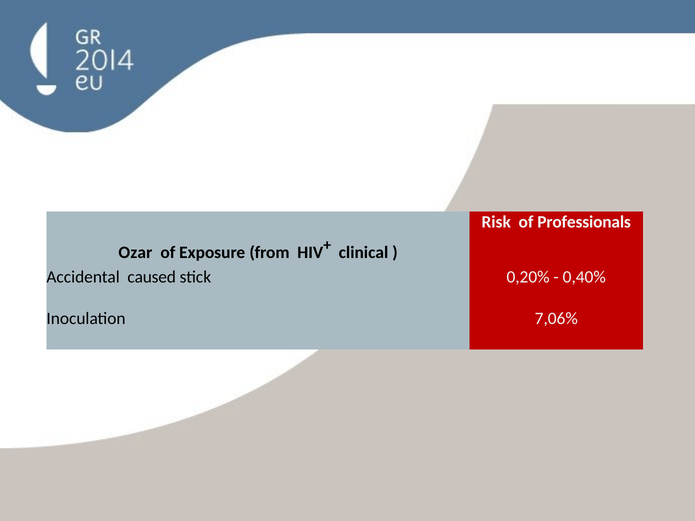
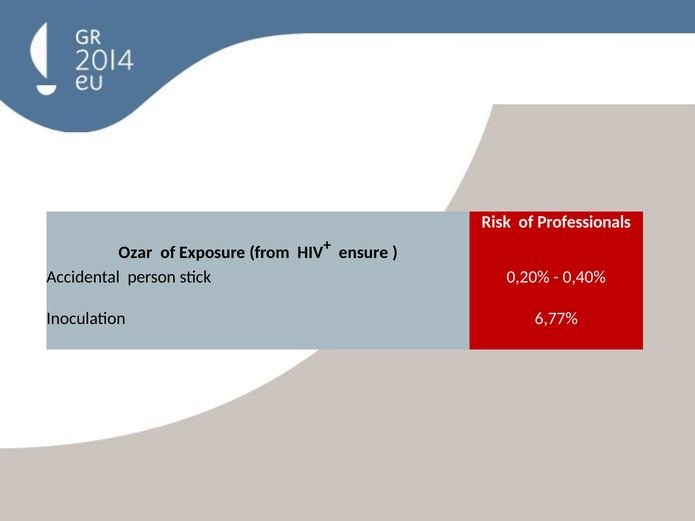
clinical: clinical -> ensure
caused: caused -> person
7,06%: 7,06% -> 6,77%
